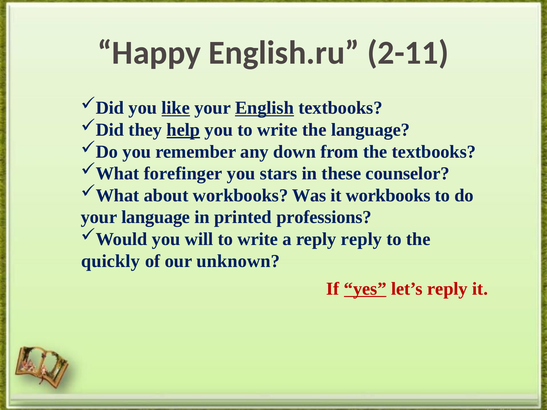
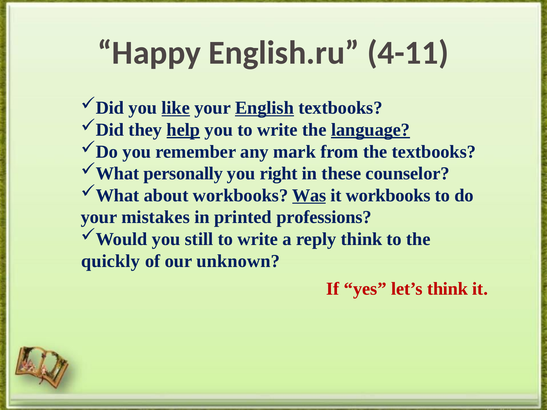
2-11: 2-11 -> 4-11
language at (371, 130) underline: none -> present
down: down -> mark
forefinger: forefinger -> personally
stars: stars -> right
Was underline: none -> present
your language: language -> mistakes
will: will -> still
reply reply: reply -> think
yes underline: present -> none
let’s reply: reply -> think
